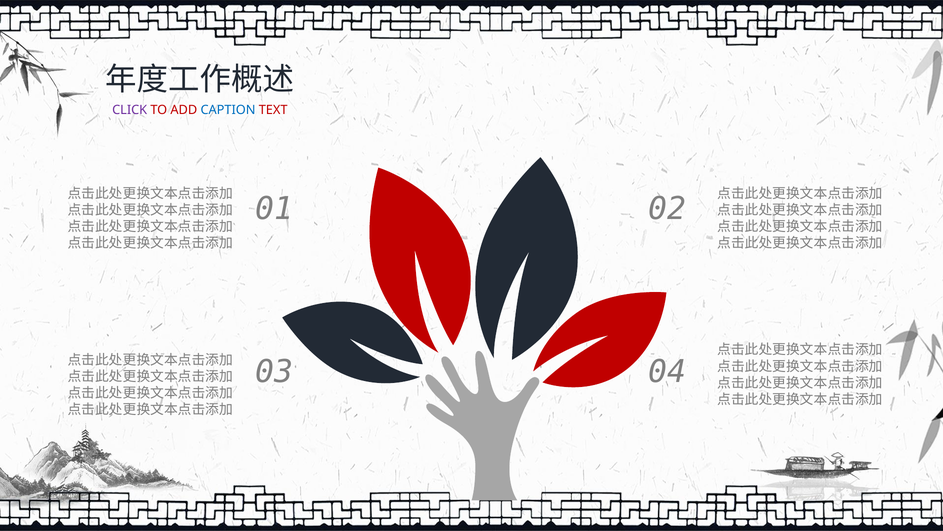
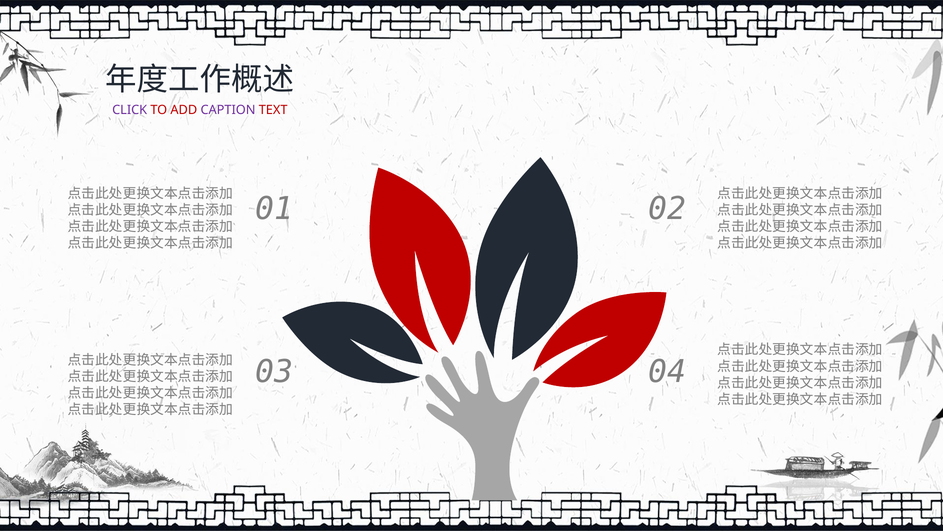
CAPTION colour: blue -> purple
